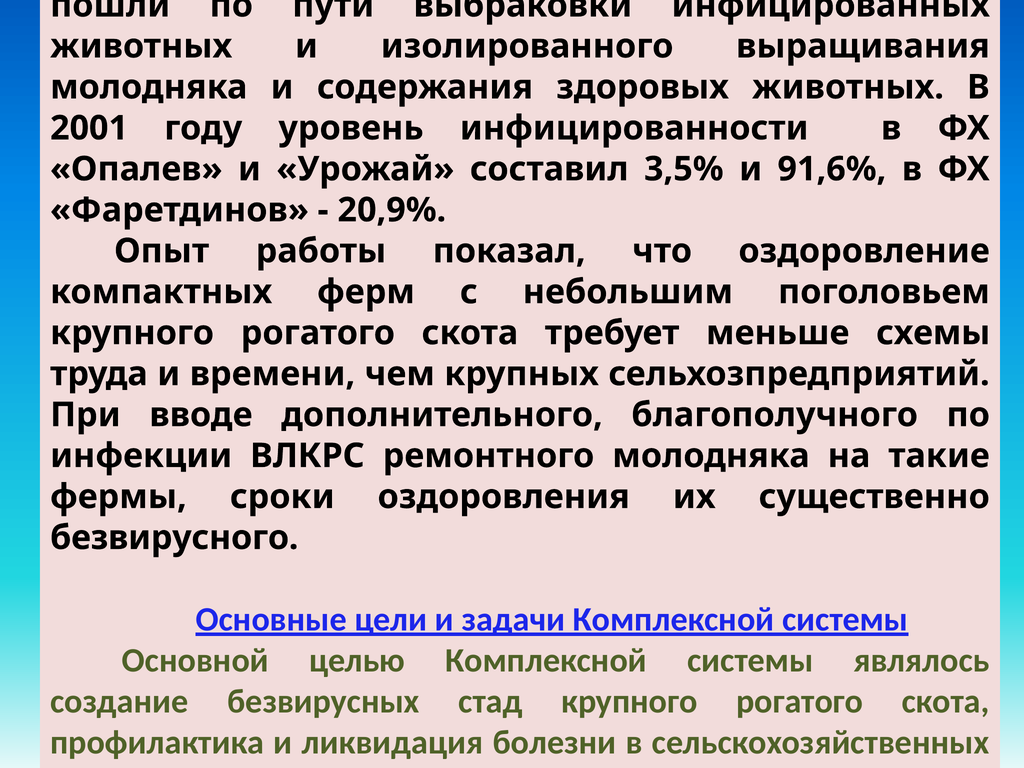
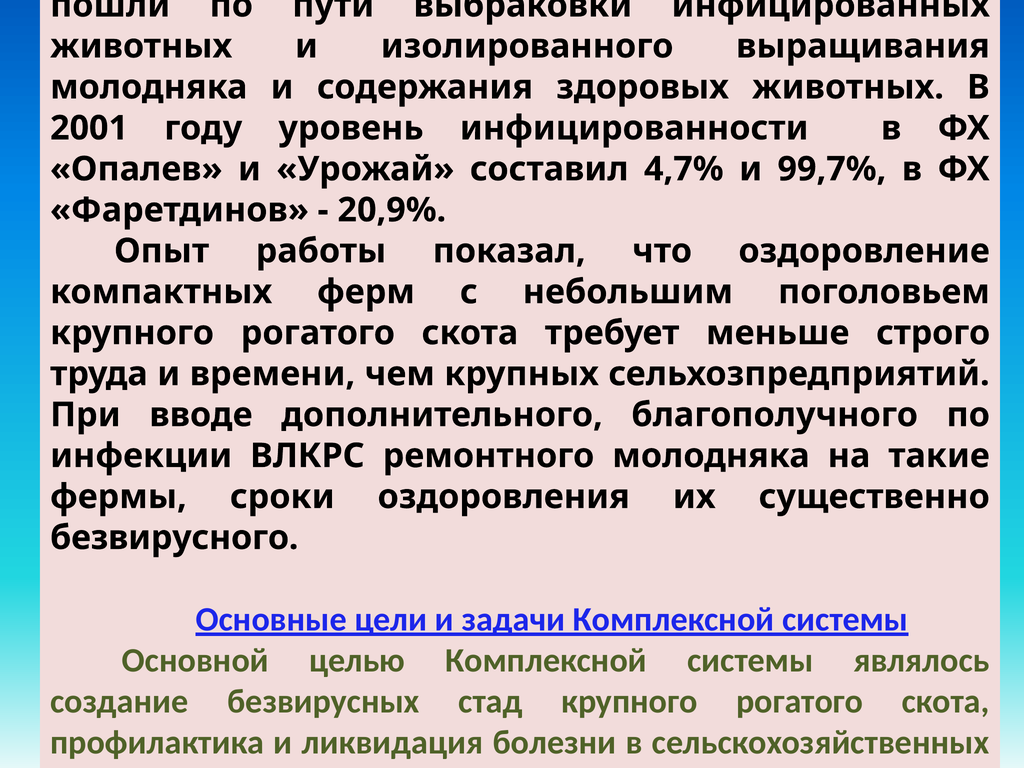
3,5%: 3,5% -> 4,7%
91,6%: 91,6% -> 99,7%
схемы: схемы -> строго
